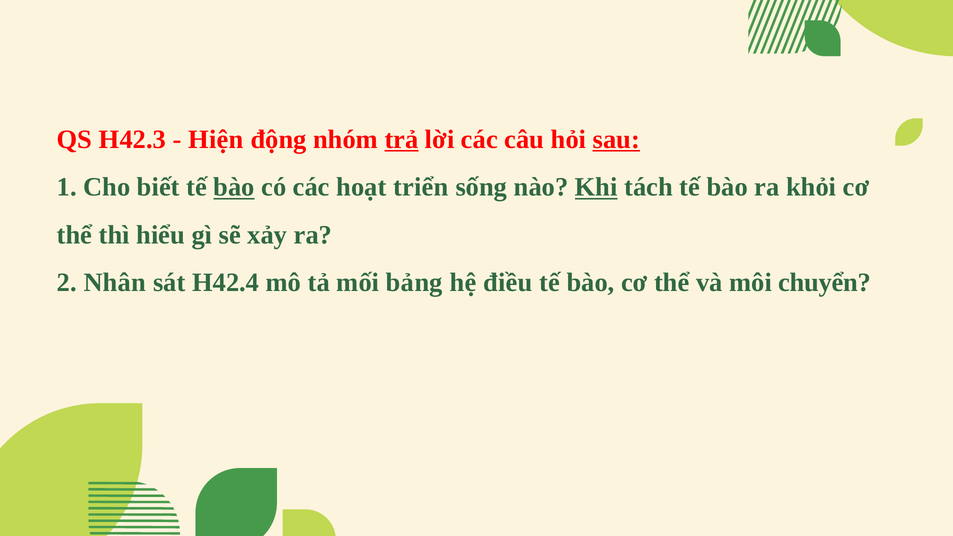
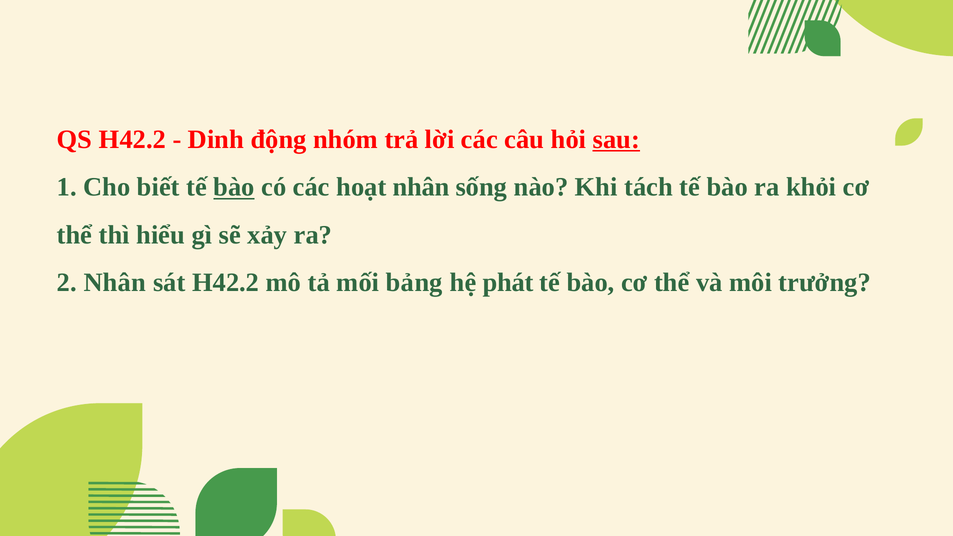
QS H42.3: H42.3 -> H42.2
Hiện: Hiện -> Dinh
trả underline: present -> none
hoạt triển: triển -> nhân
Khi underline: present -> none
sát H42.4: H42.4 -> H42.2
điều: điều -> phát
chuyển: chuyển -> trưởng
